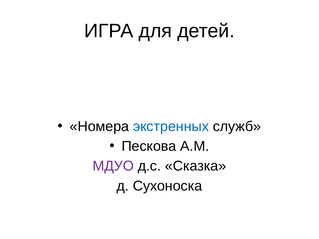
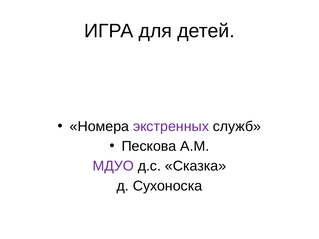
экстренных colour: blue -> purple
